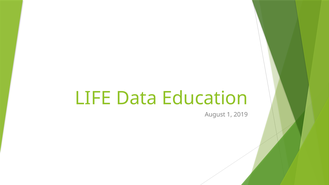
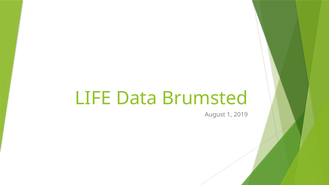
Education: Education -> Brumsted
